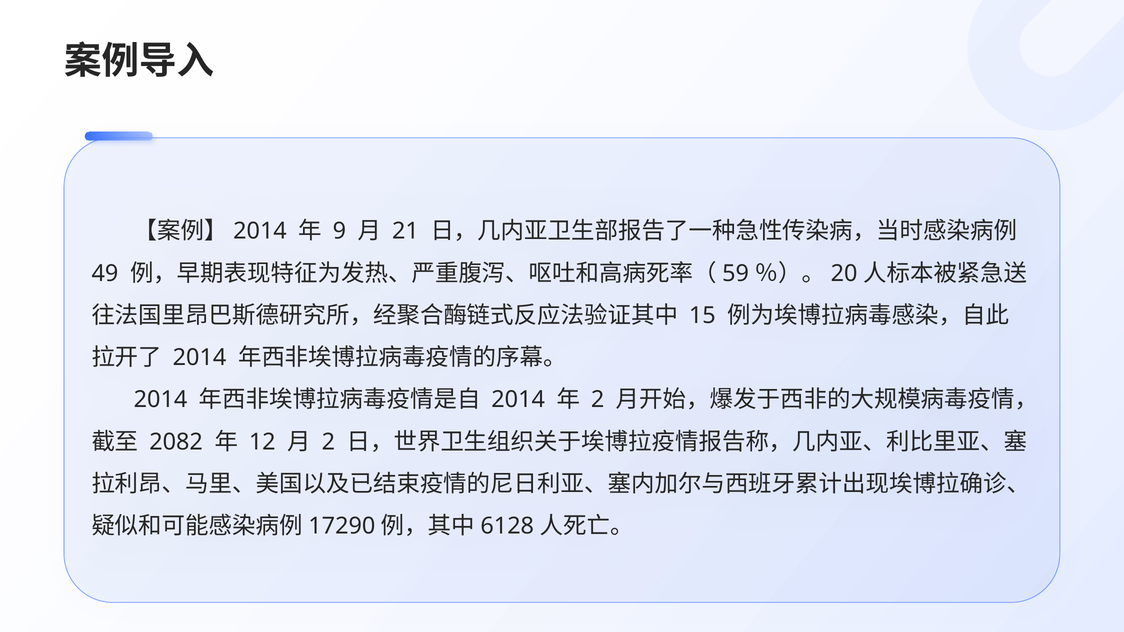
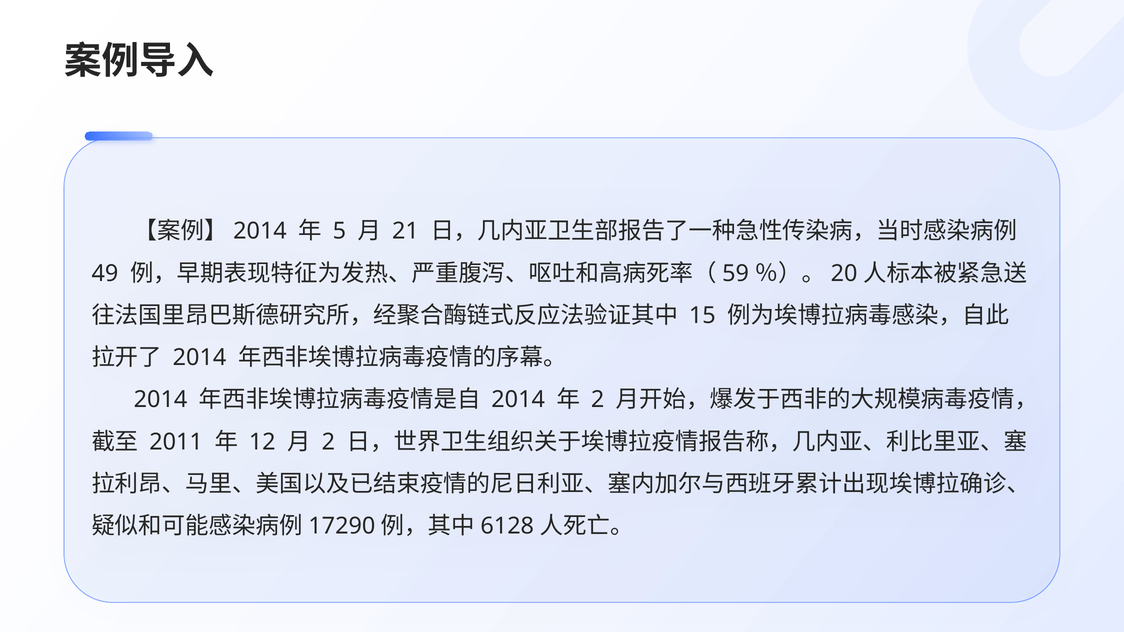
9: 9 -> 5
2082: 2082 -> 2011
